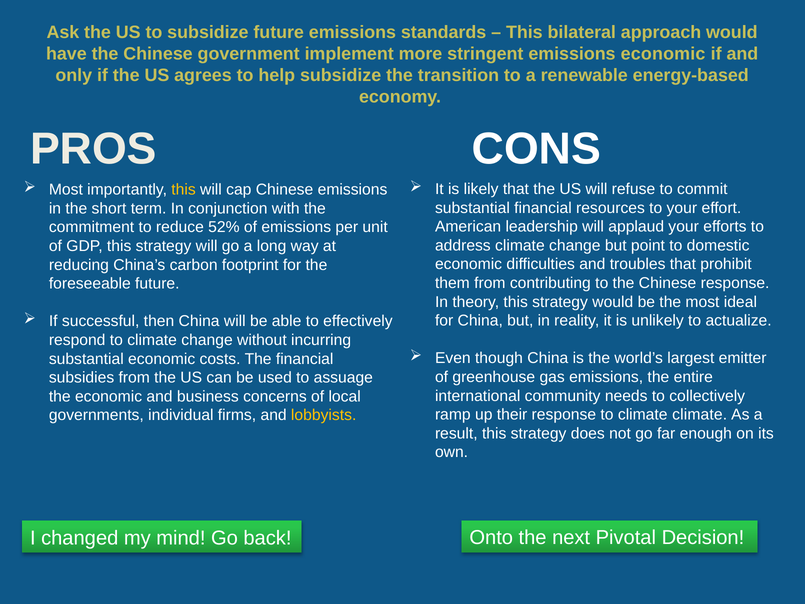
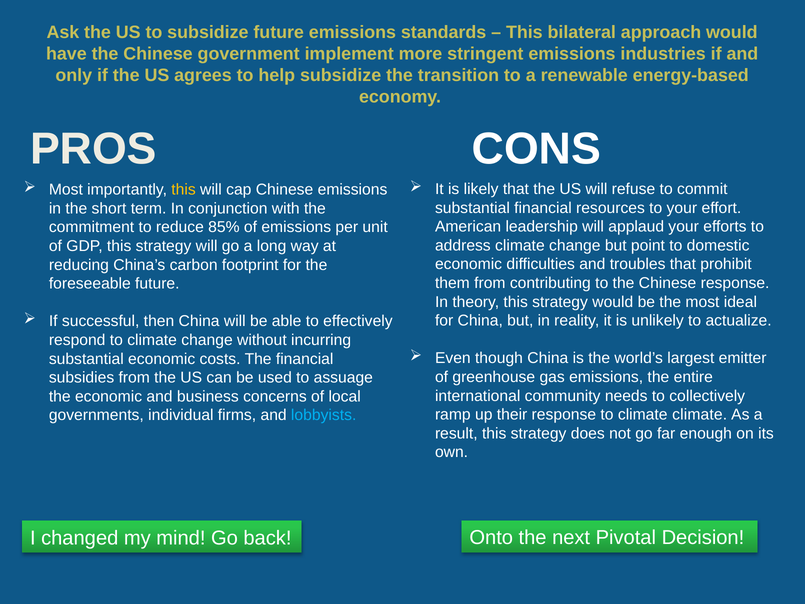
emissions economic: economic -> industries
52%: 52% -> 85%
lobbyists colour: yellow -> light blue
